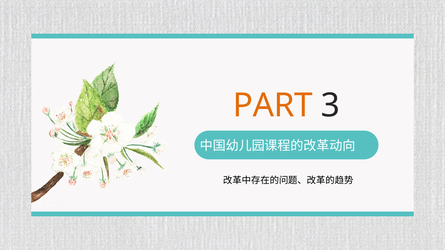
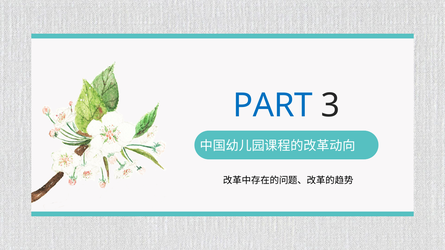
PART colour: orange -> blue
